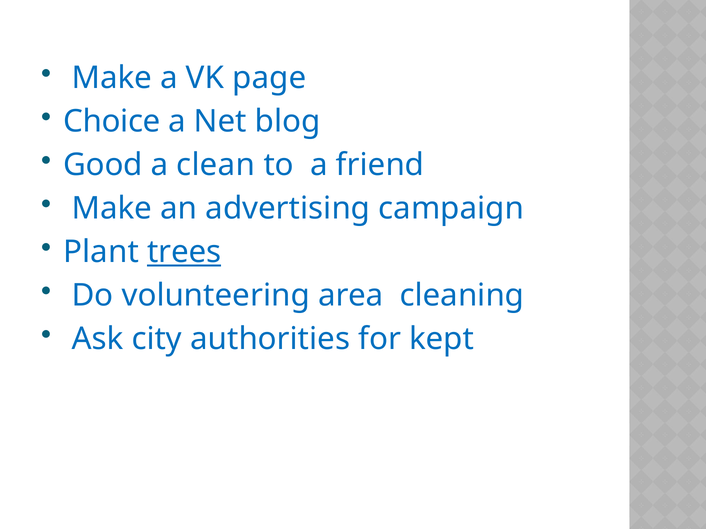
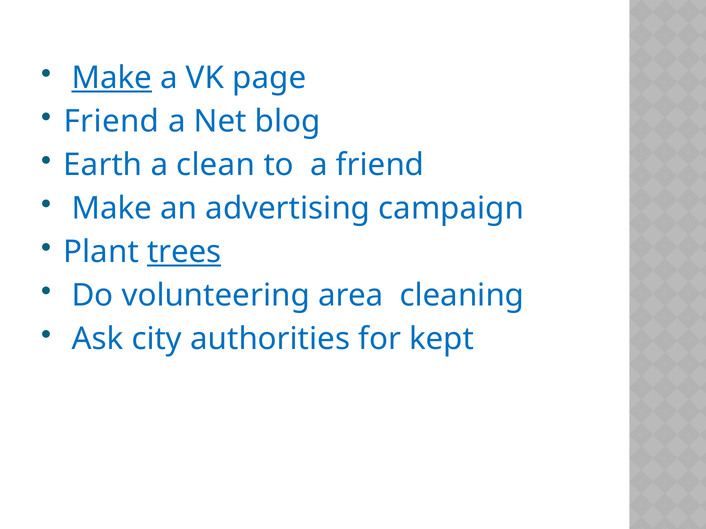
Make at (112, 78) underline: none -> present
Choice at (112, 122): Choice -> Friend
Good: Good -> Earth
